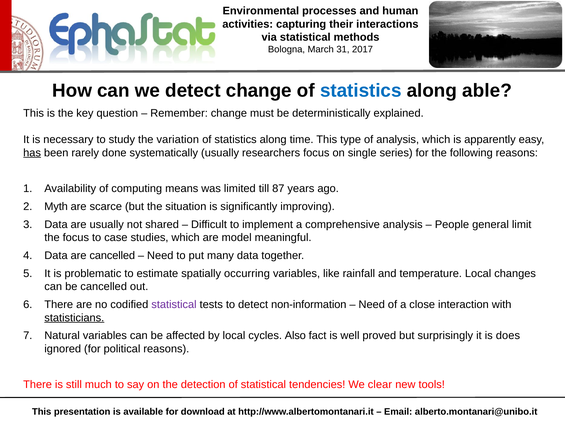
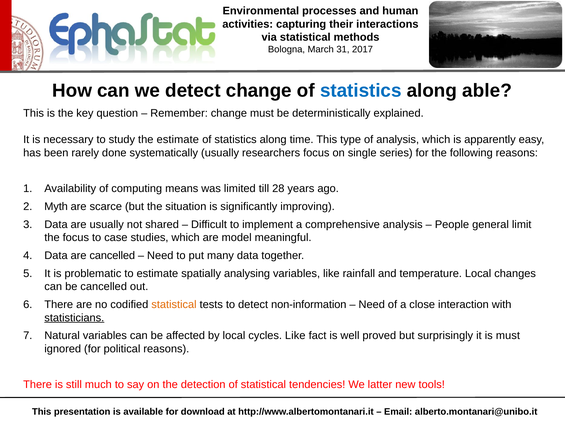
the variation: variation -> estimate
has underline: present -> none
87: 87 -> 28
occurring: occurring -> analysing
statistical at (174, 304) colour: purple -> orange
cycles Also: Also -> Like
is does: does -> must
clear: clear -> latter
